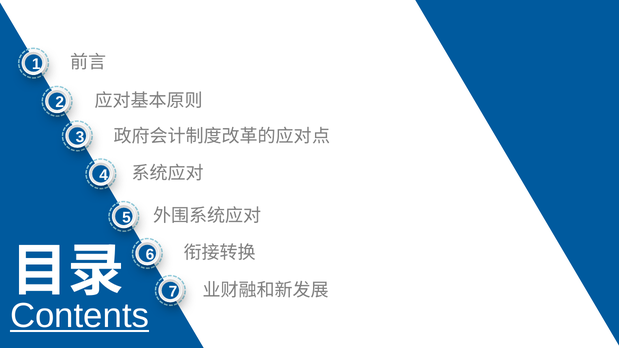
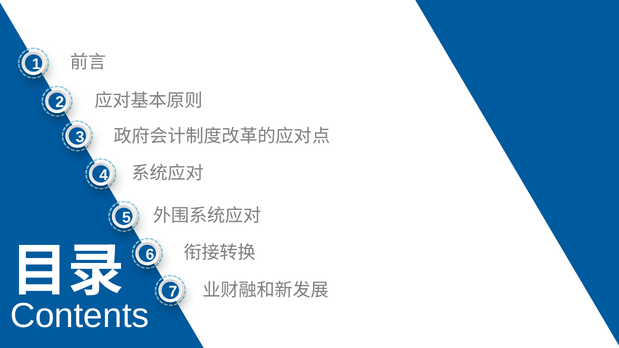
Contents underline: present -> none
